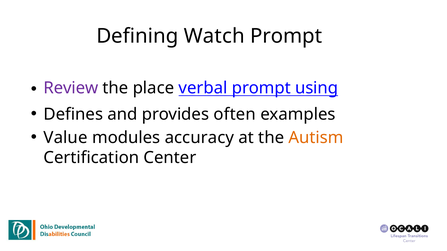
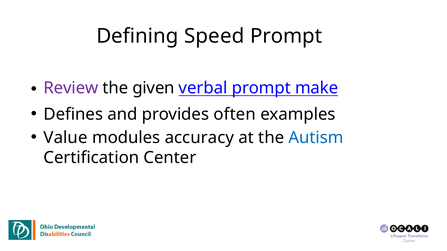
Watch: Watch -> Speed
place: place -> given
using: using -> make
Autism colour: orange -> blue
